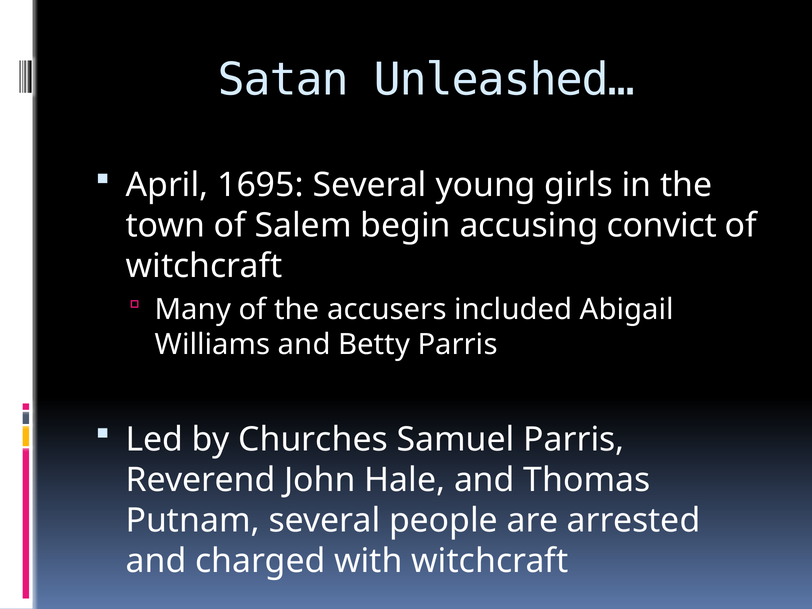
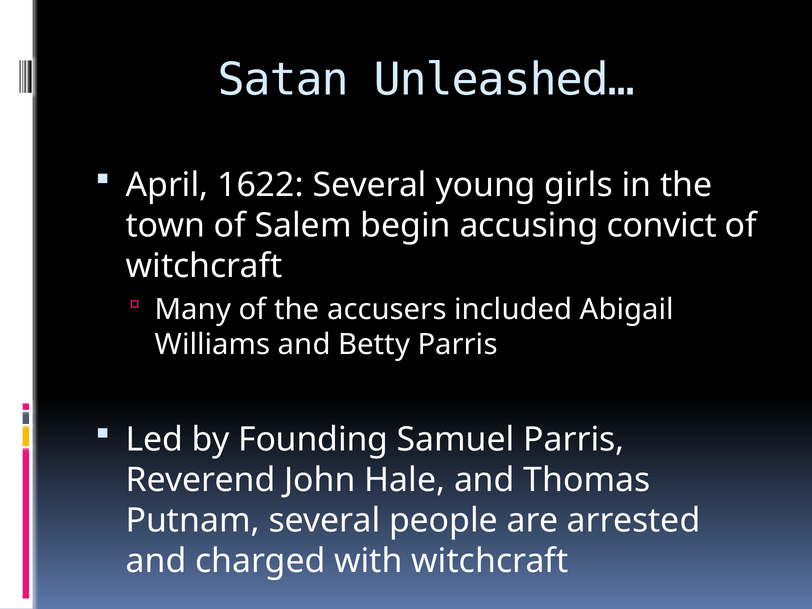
1695: 1695 -> 1622
Churches: Churches -> Founding
